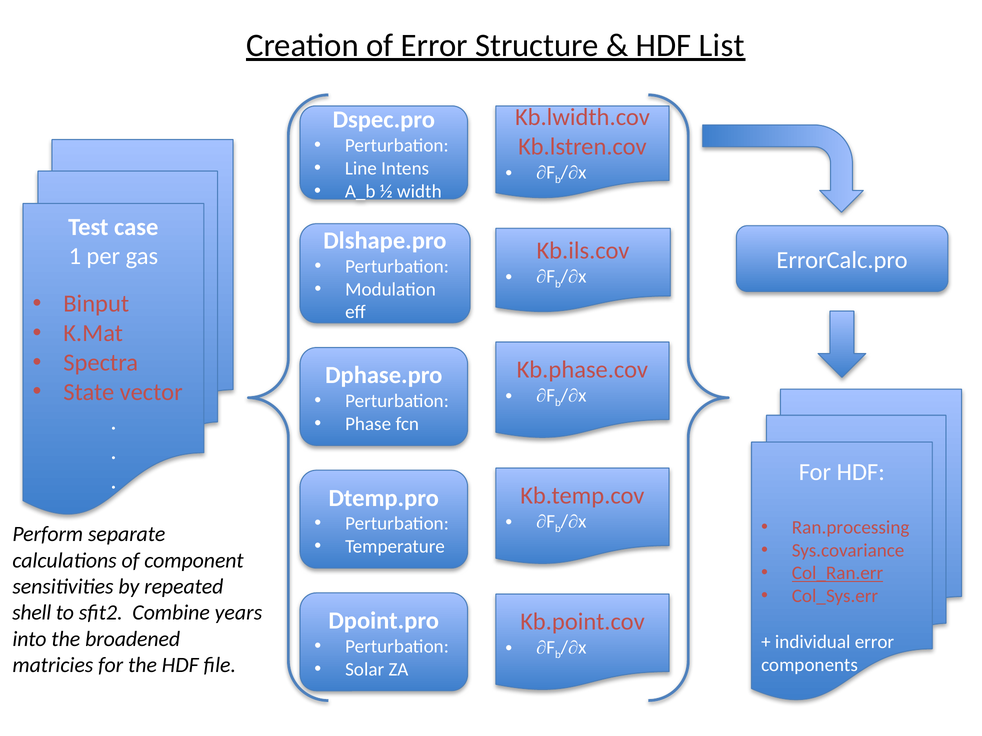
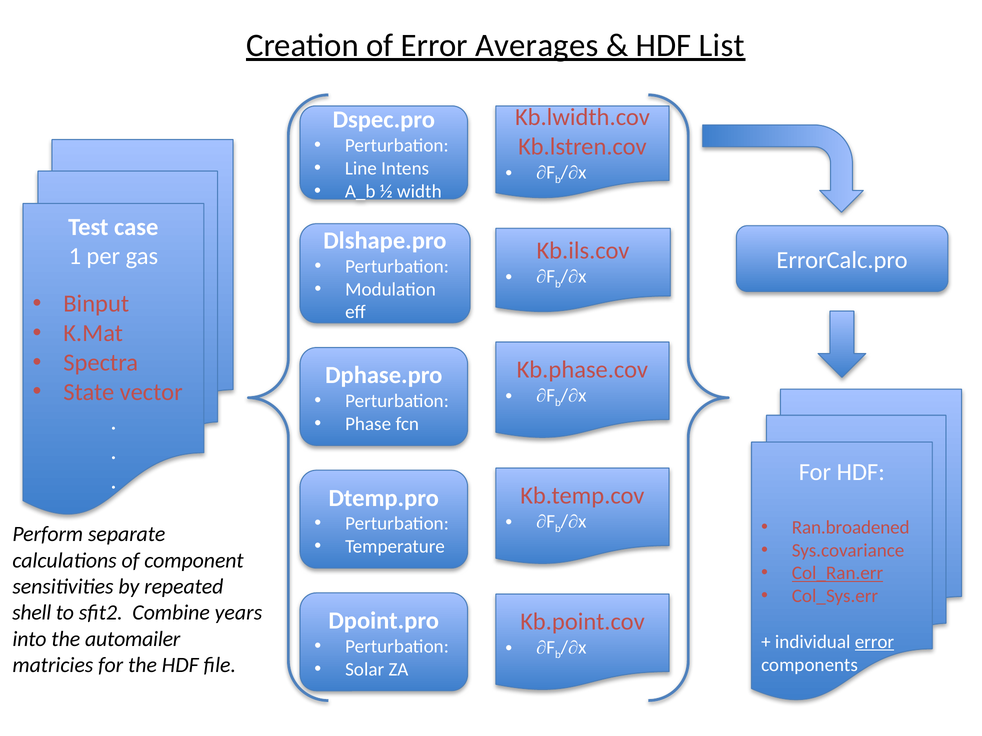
Structure: Structure -> Averages
Ran.processing: Ran.processing -> Ran.broadened
broadened: broadened -> automailer
error at (874, 642) underline: none -> present
